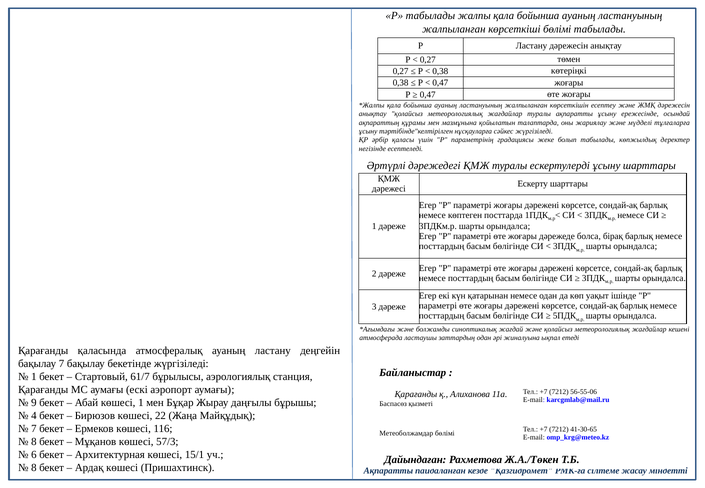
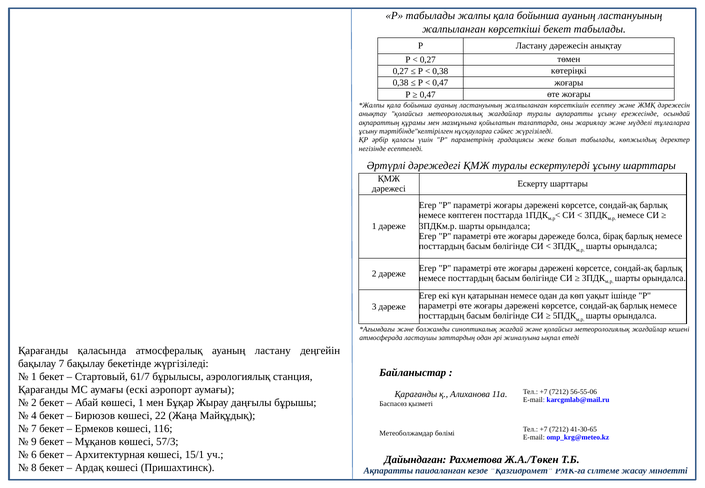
көрсеткіші бөлімі: бөлімі -> бекет
9 at (34, 403): 9 -> 2
8 at (34, 442): 8 -> 9
